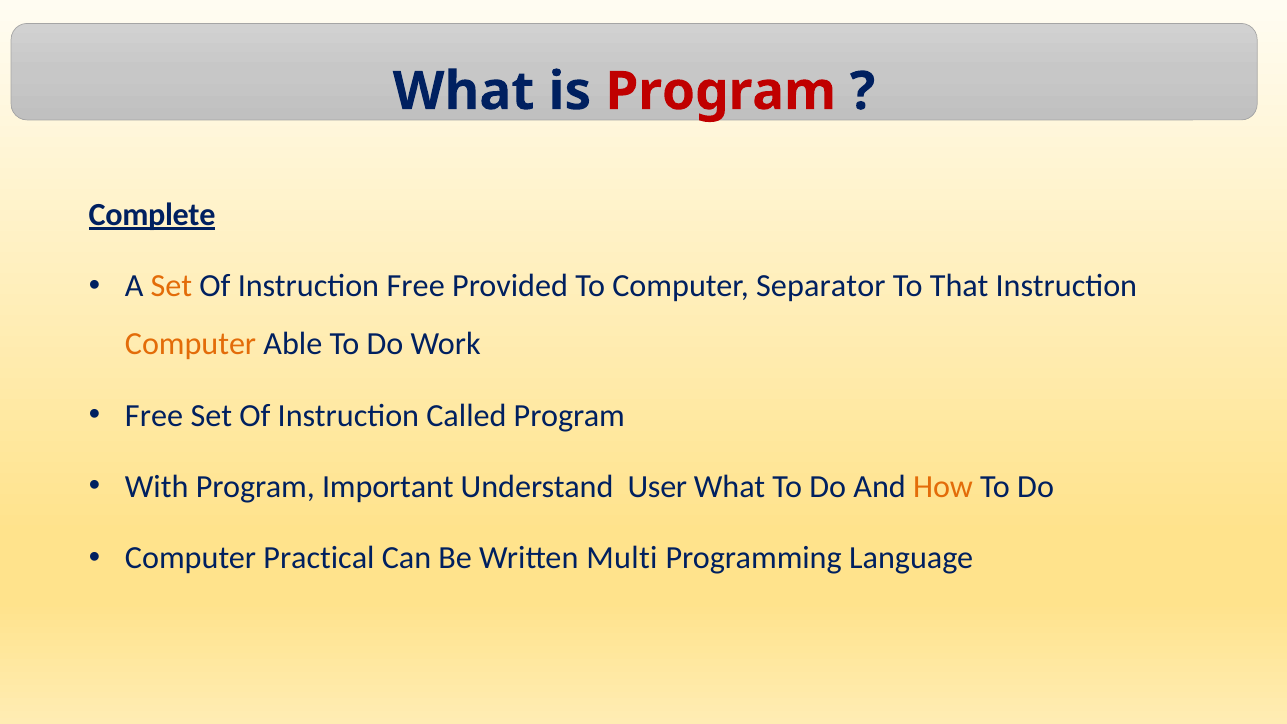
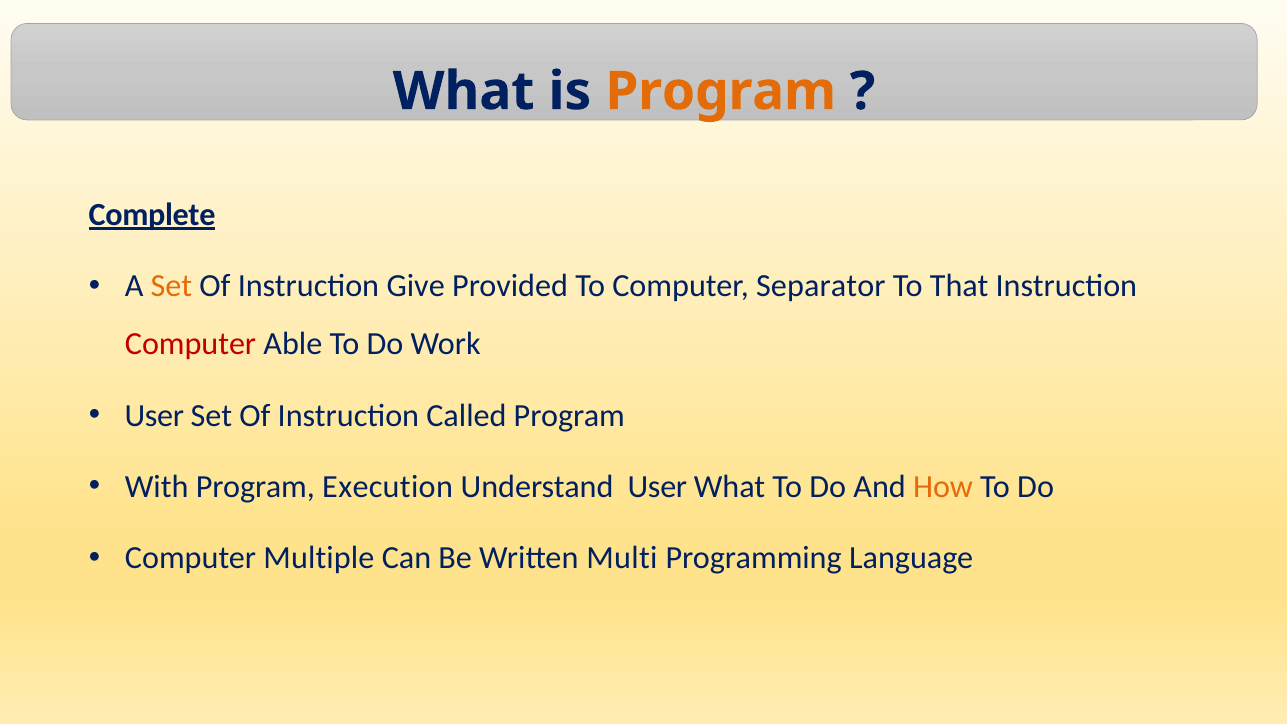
Program at (721, 91) colour: red -> orange
Instruction Free: Free -> Give
Computer at (191, 344) colour: orange -> red
Free at (154, 416): Free -> User
Important: Important -> Execution
Practical: Practical -> Multiple
